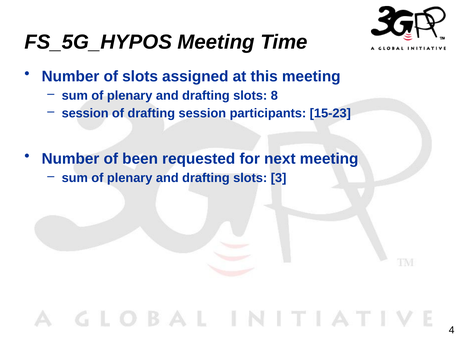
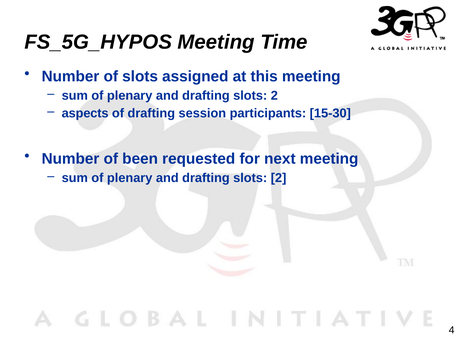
8 at (274, 95): 8 -> 2
session at (85, 113): session -> aspects
15-23: 15-23 -> 15-30
3 at (279, 177): 3 -> 2
